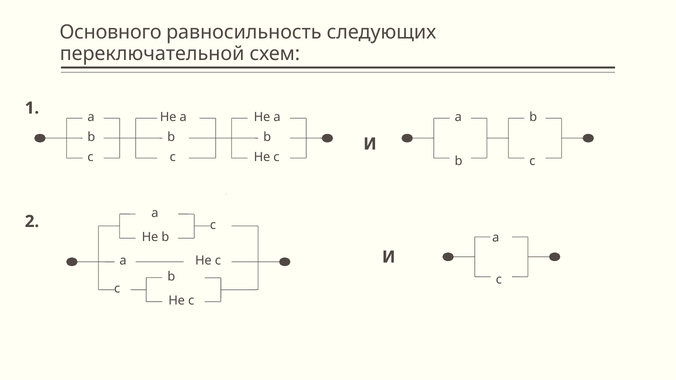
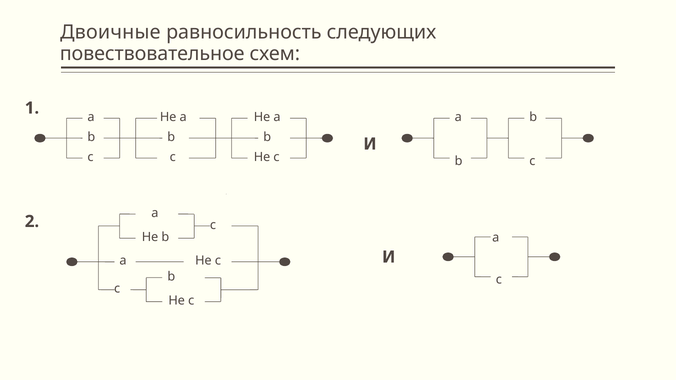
Основного: Основного -> Двоичные
переключательной: переключательной -> повествовательное
